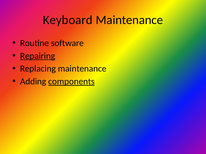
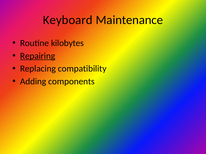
software: software -> kilobytes
Replacing maintenance: maintenance -> compatibility
components underline: present -> none
